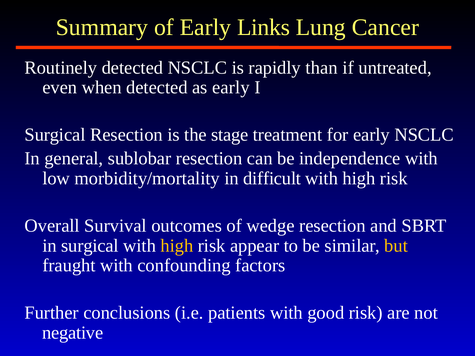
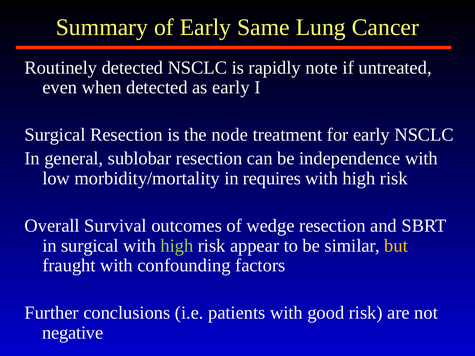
Links: Links -> Same
than: than -> note
stage: stage -> node
difficult: difficult -> requires
high at (177, 246) colour: yellow -> light green
